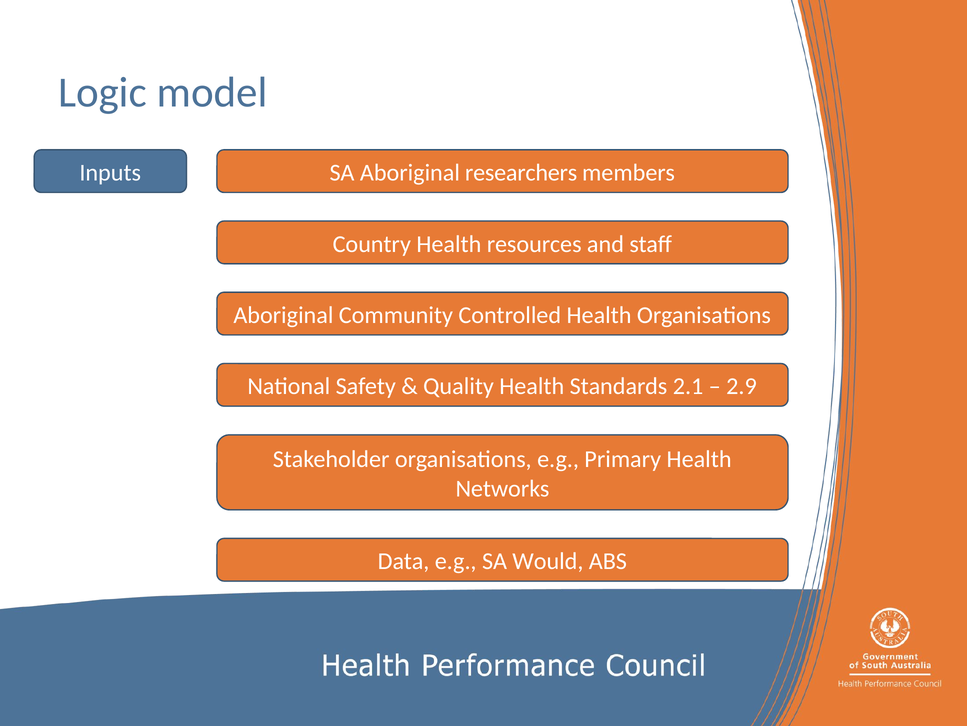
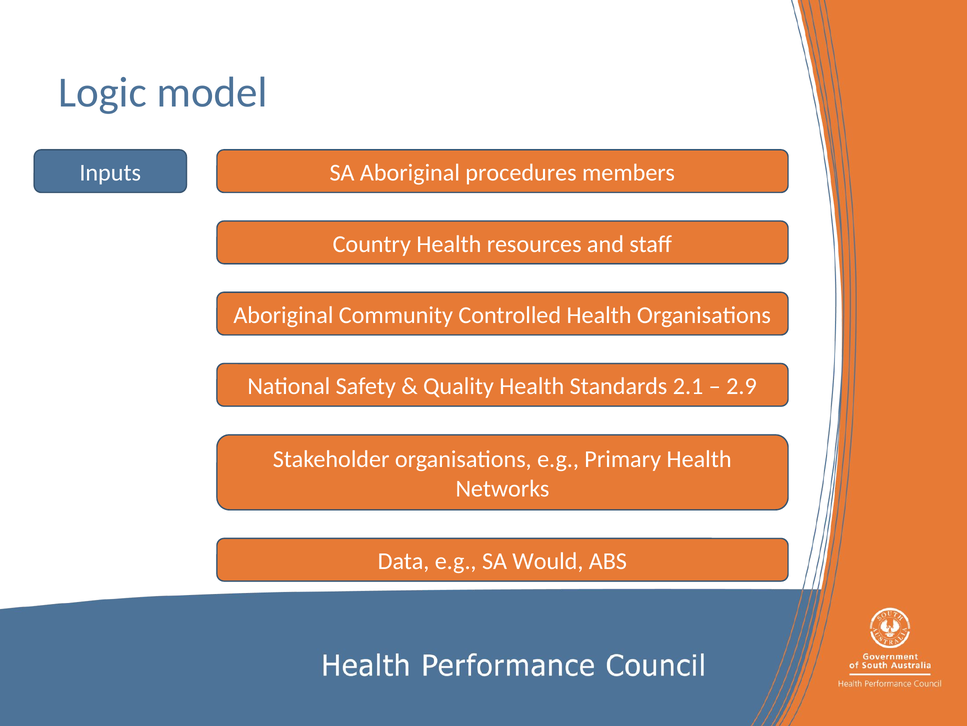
researchers: researchers -> procedures
